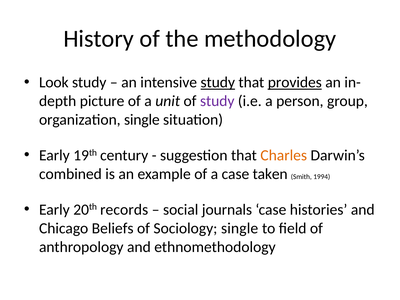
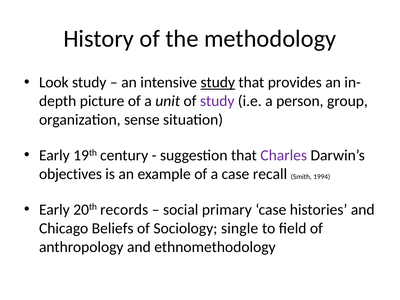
provides underline: present -> none
organization single: single -> sense
Charles colour: orange -> purple
combined: combined -> objectives
taken: taken -> recall
journals: journals -> primary
